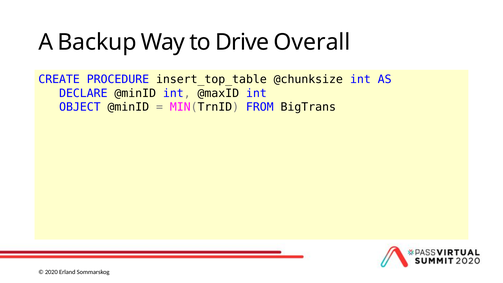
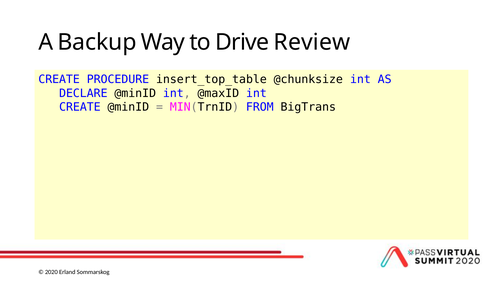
Overall: Overall -> Review
OBJECT at (80, 107): OBJECT -> CREATE
